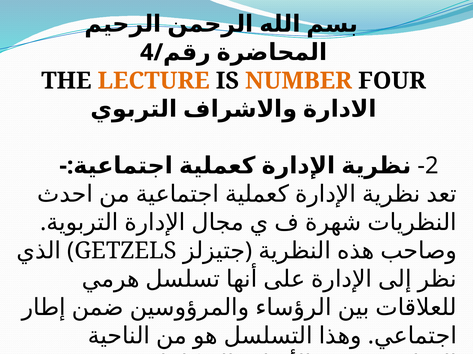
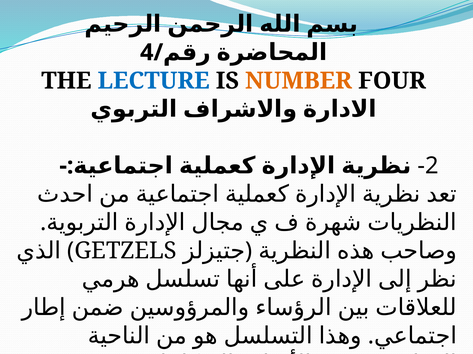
LECTURE colour: orange -> blue
